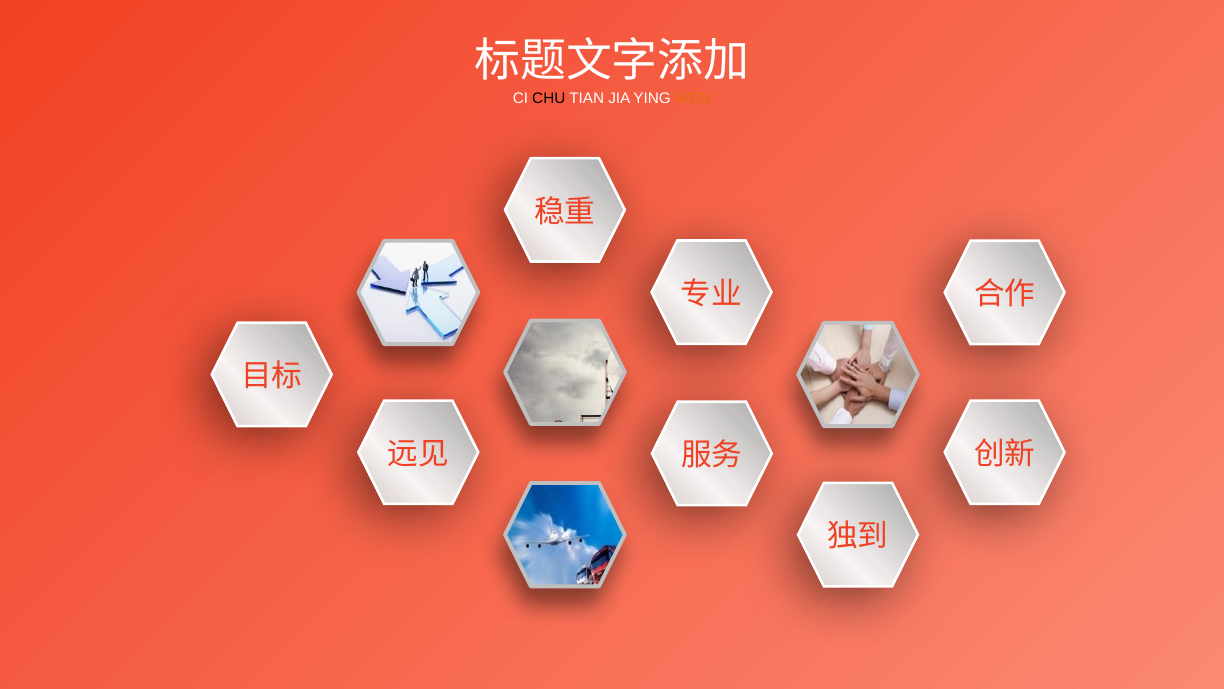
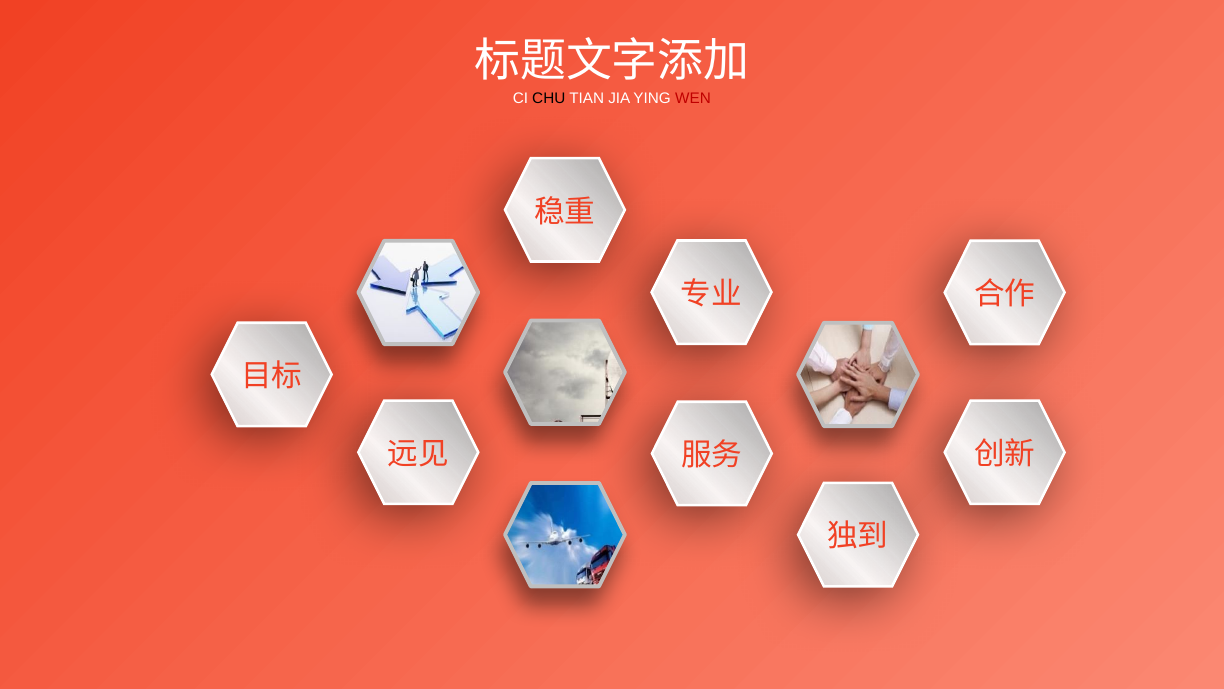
WEN colour: orange -> red
